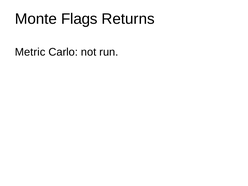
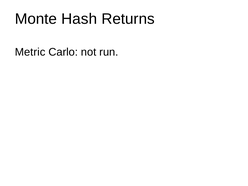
Flags: Flags -> Hash
